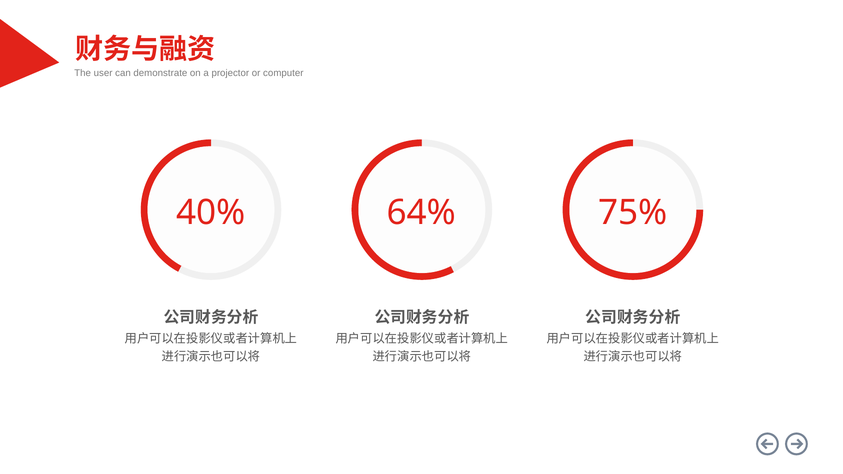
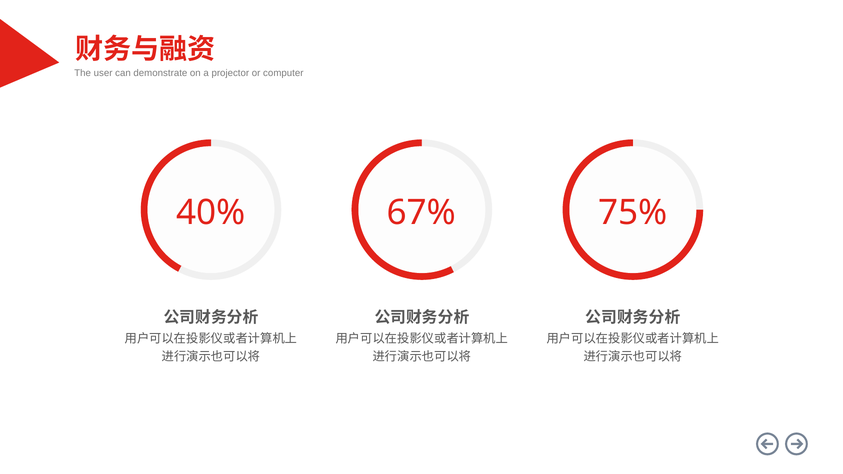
64%: 64% -> 67%
